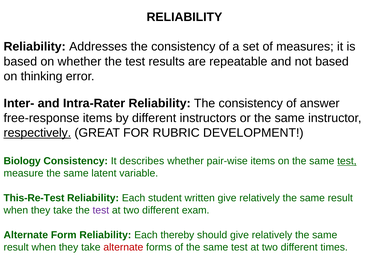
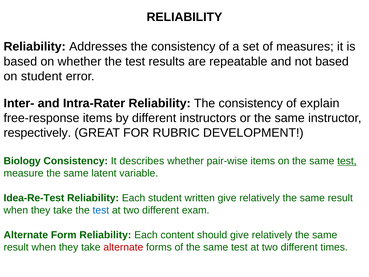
on thinking: thinking -> student
answer: answer -> explain
respectively underline: present -> none
This-Re-Test: This-Re-Test -> Idea-Re-Test
test at (101, 210) colour: purple -> blue
thereby: thereby -> content
